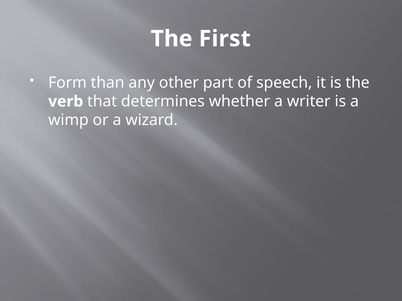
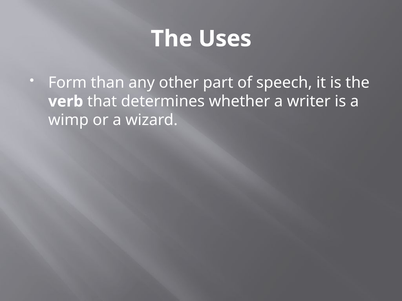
First: First -> Uses
